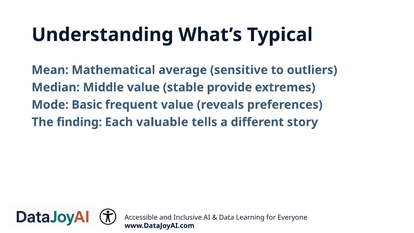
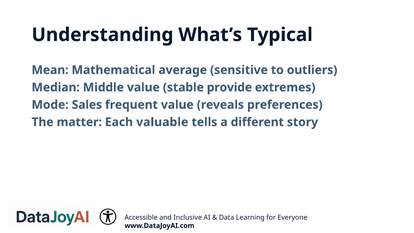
Basic: Basic -> Sales
finding: finding -> matter
